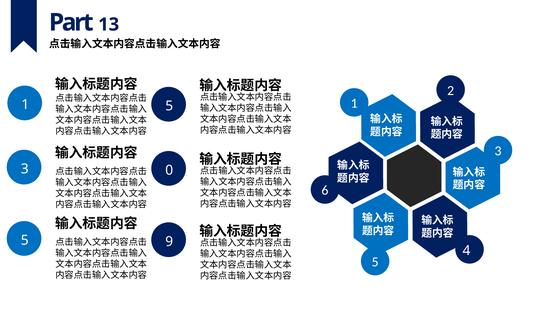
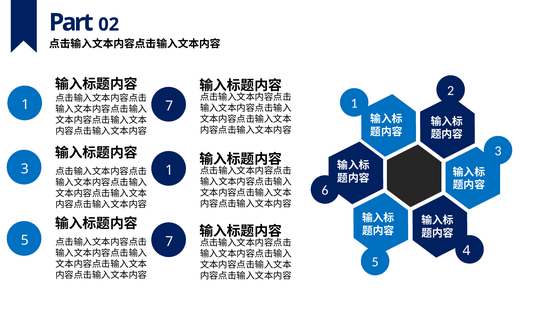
13: 13 -> 02
1 5: 5 -> 7
0 at (169, 170): 0 -> 1
5 9: 9 -> 7
